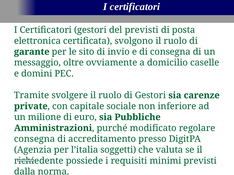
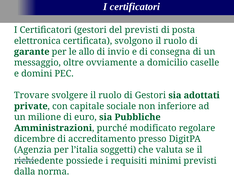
le sito: sito -> allo
Tramite: Tramite -> Trovare
carenze: carenze -> adottati
consegna at (35, 139): consegna -> dicembre
